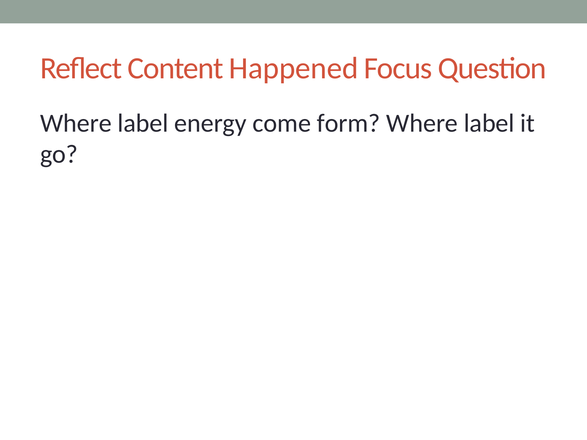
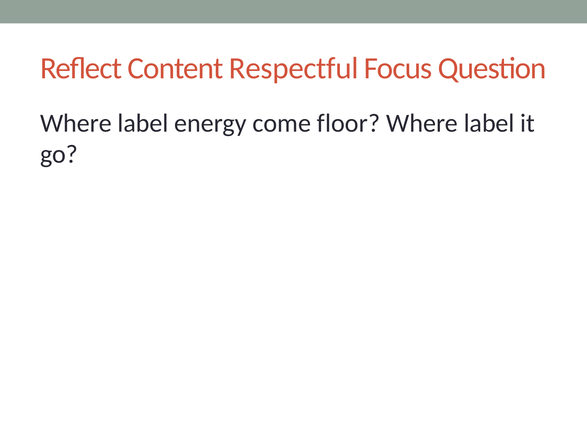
Happened: Happened -> Respectful
form: form -> floor
